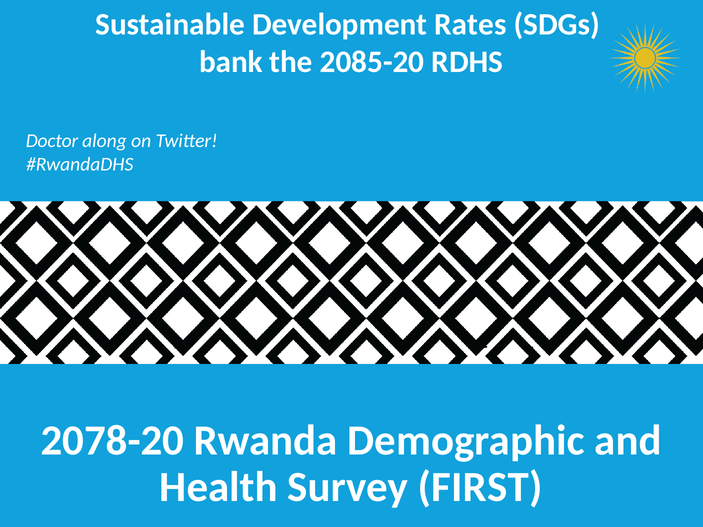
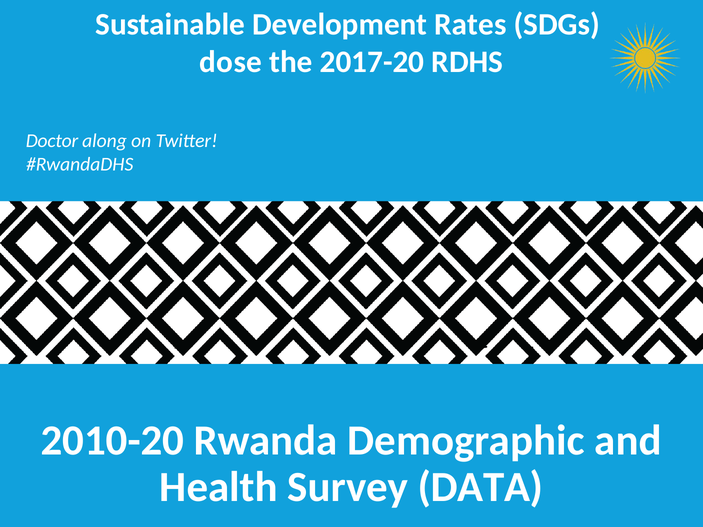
bank: bank -> dose
2085-20: 2085-20 -> 2017-20
2078-20: 2078-20 -> 2010-20
FIRST: FIRST -> DATA
